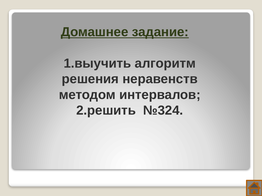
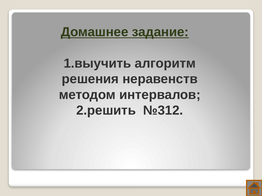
№324: №324 -> №312
